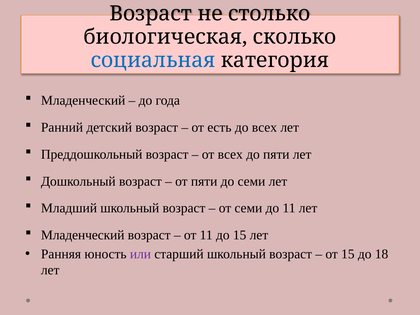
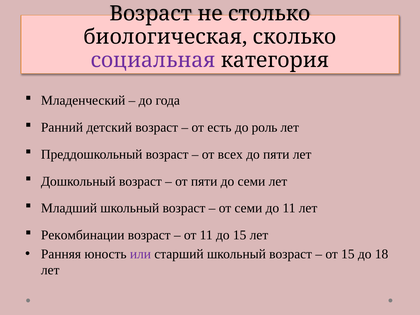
социальная colour: blue -> purple
до всех: всех -> роль
Младенческий at (83, 235): Младенческий -> Рекомбинации
